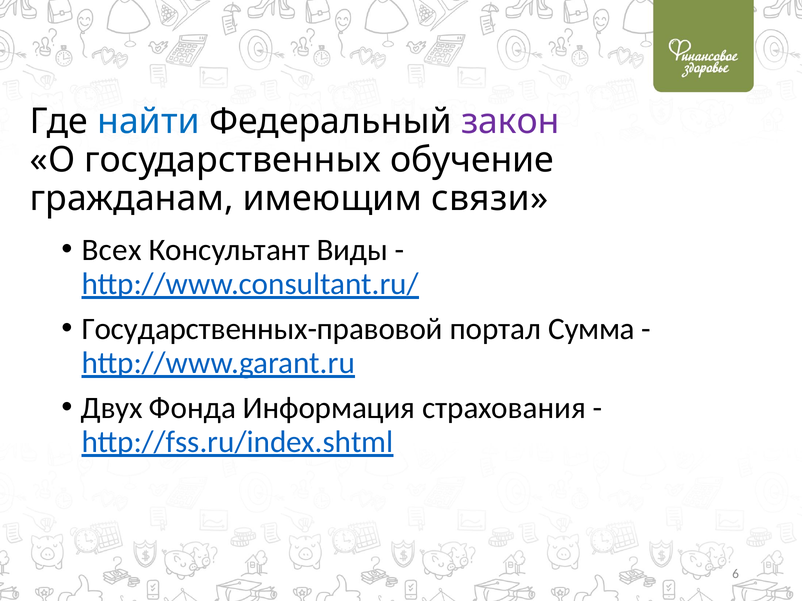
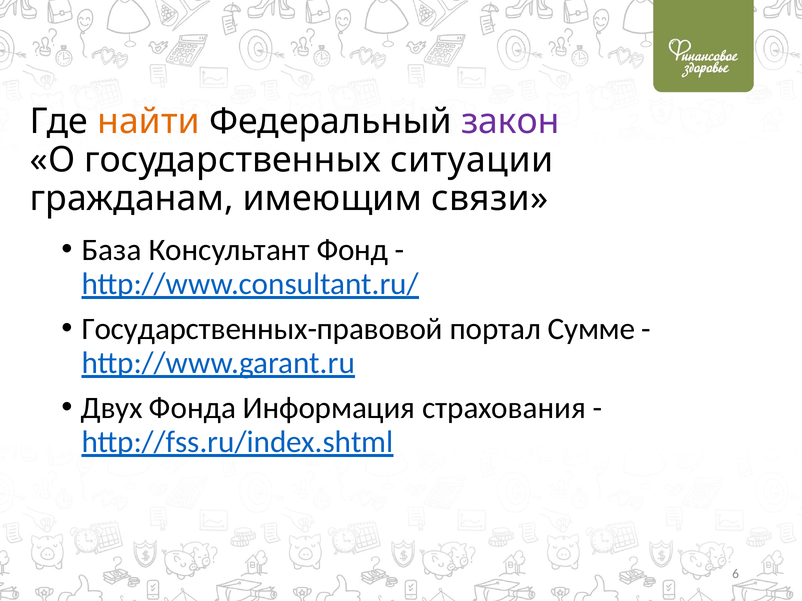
найти colour: blue -> orange
обучение: обучение -> ситуации
Всех: Всех -> База
Виды: Виды -> Фонд
Сумма: Сумма -> Сумме
